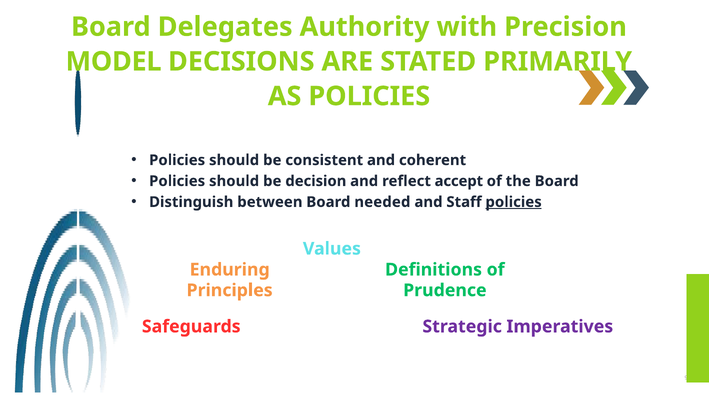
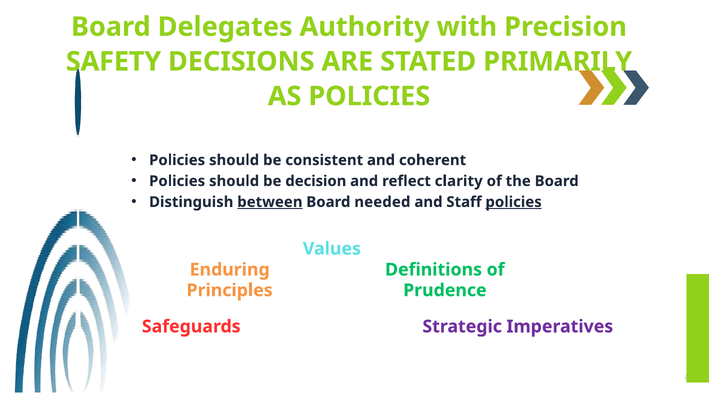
MODEL: MODEL -> SAFETY
accept: accept -> clarity
between underline: none -> present
